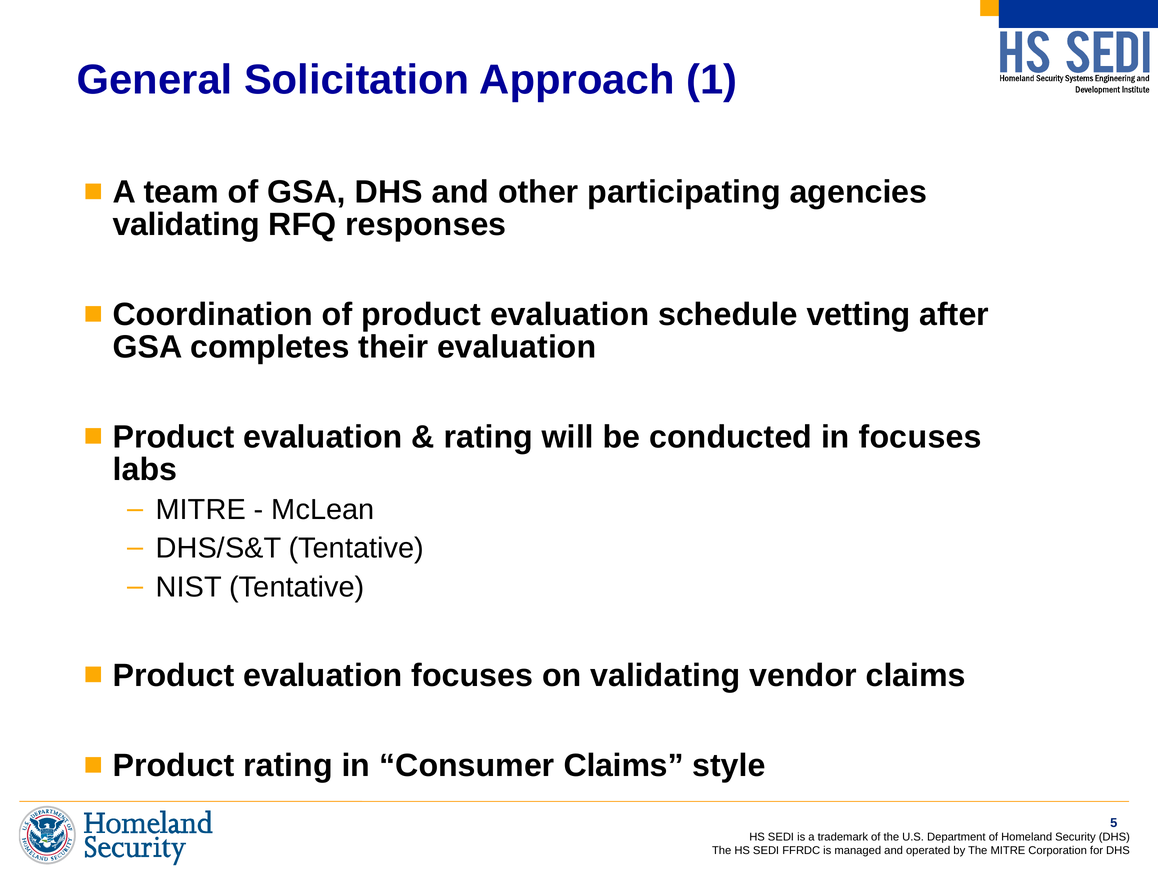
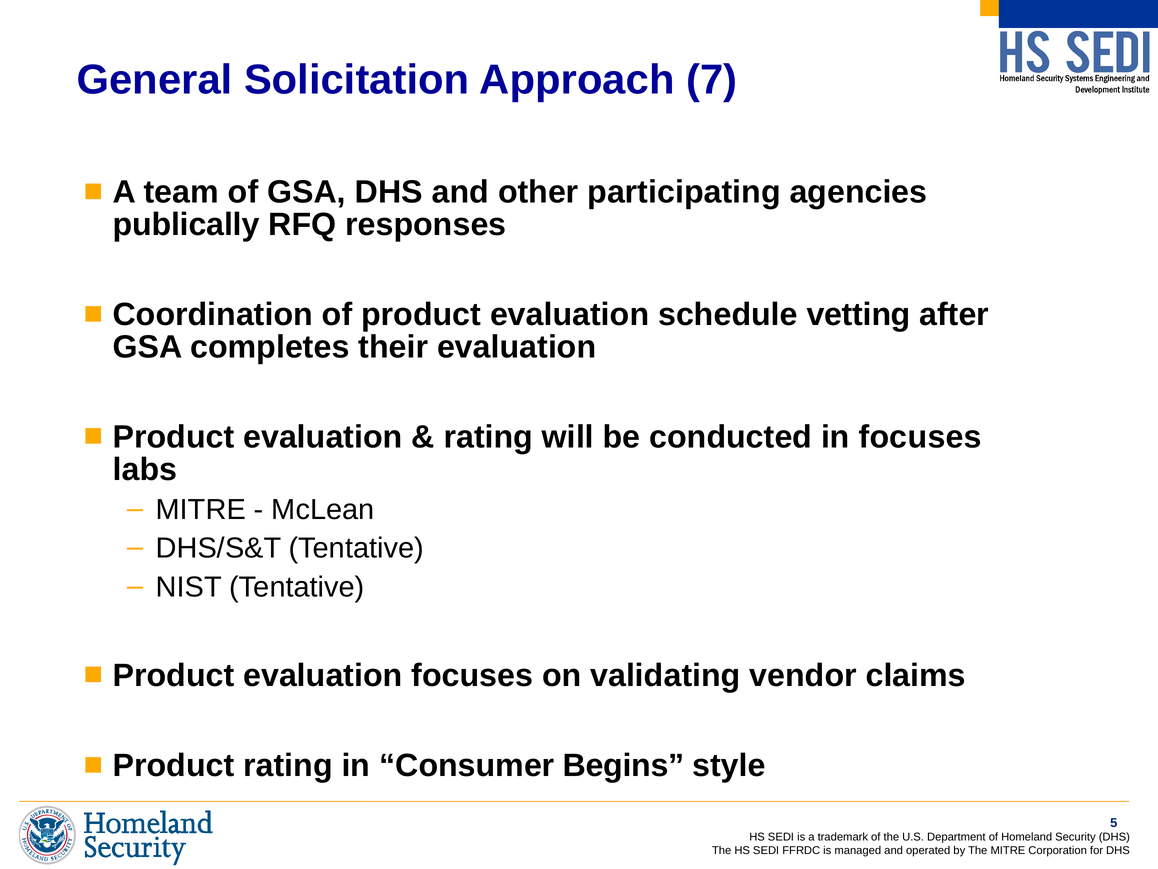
1: 1 -> 7
validating at (186, 224): validating -> publically
Consumer Claims: Claims -> Begins
